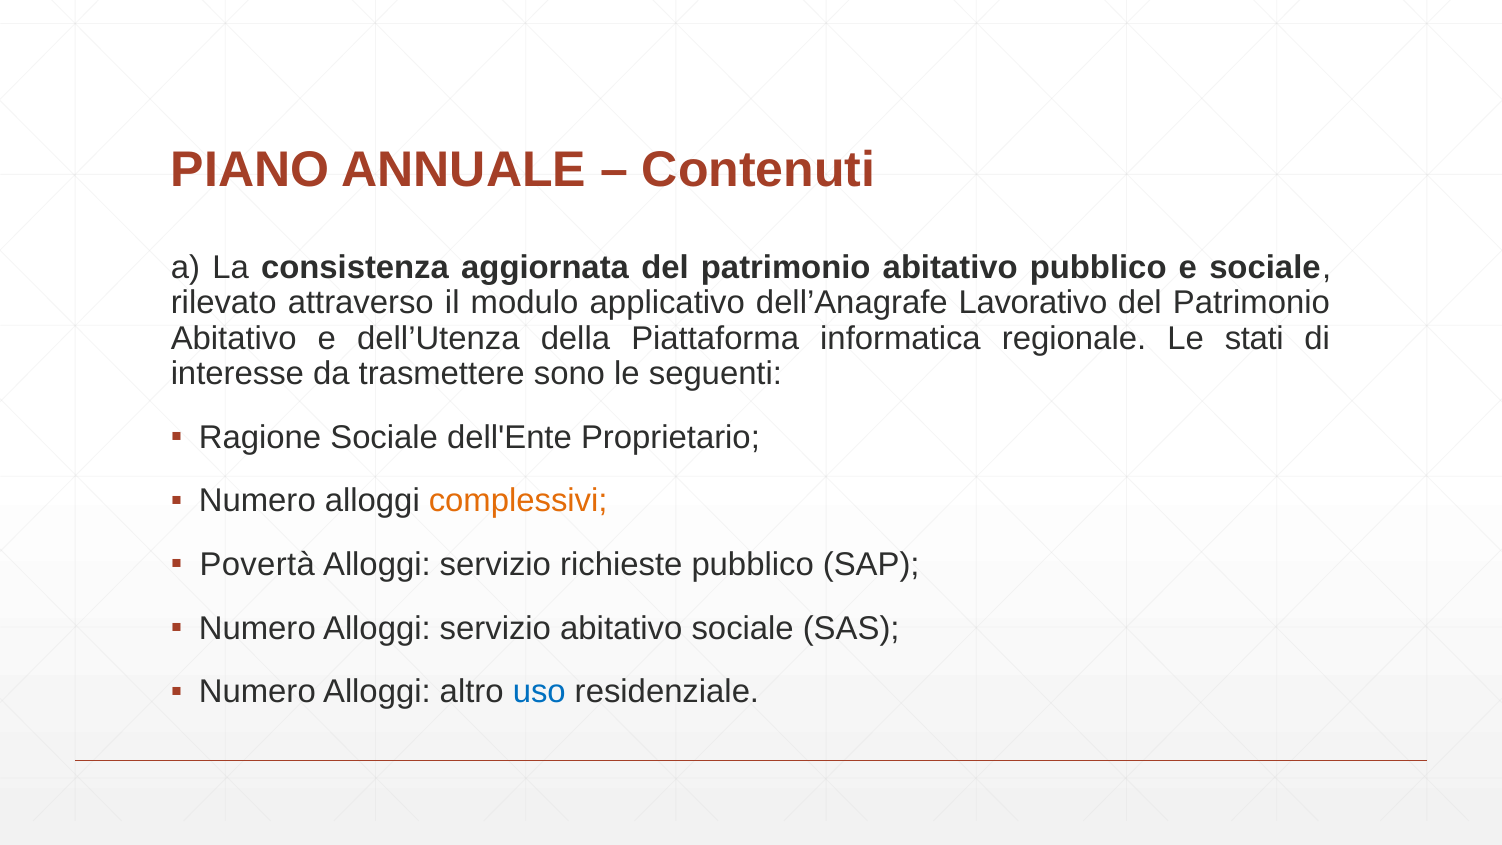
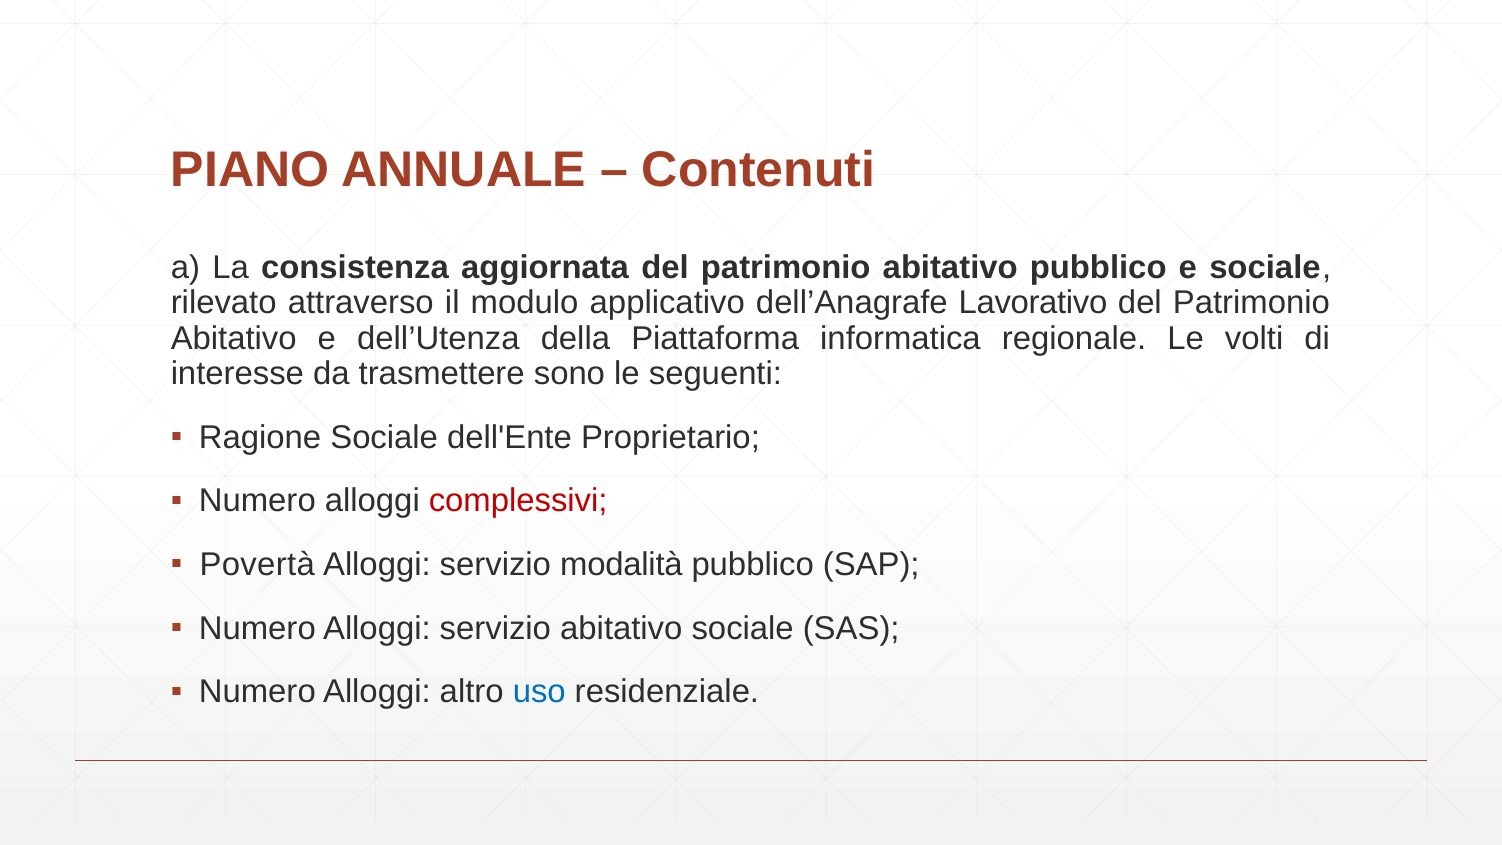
stati: stati -> volti
complessivi colour: orange -> red
richieste: richieste -> modalità
